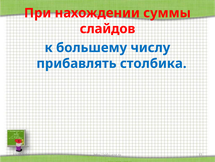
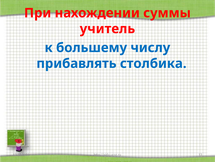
слайдов: слайдов -> учитель
